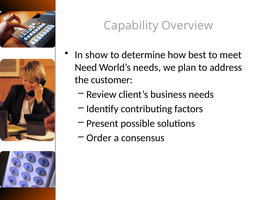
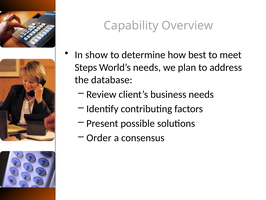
Need: Need -> Steps
customer: customer -> database
